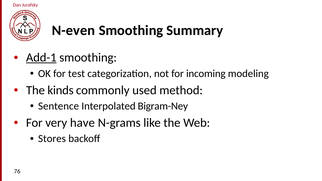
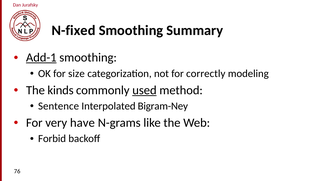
N-even: N-even -> N-fixed
test: test -> size
incoming: incoming -> correctly
used underline: none -> present
Stores: Stores -> Forbid
